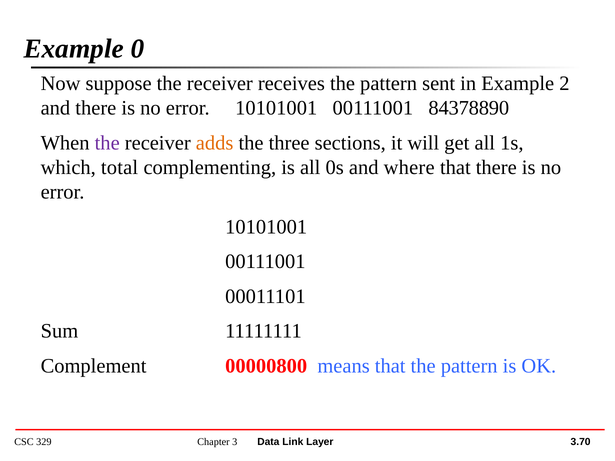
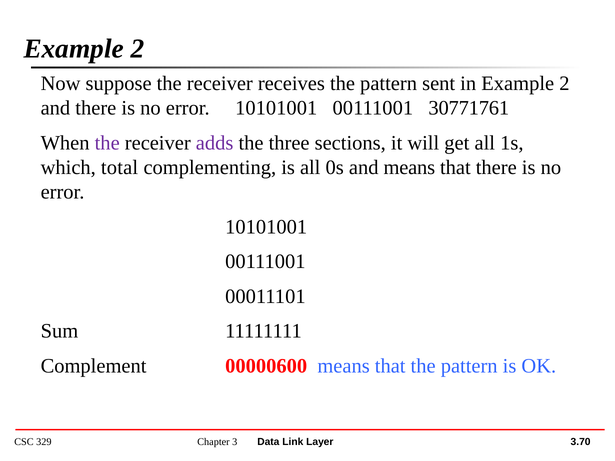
0 at (137, 49): 0 -> 2
84378890: 84378890 -> 30771761
adds colour: orange -> purple
and where: where -> means
00000800: 00000800 -> 00000600
